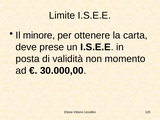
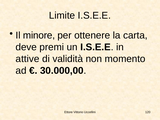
prese: prese -> premi
posta: posta -> attive
